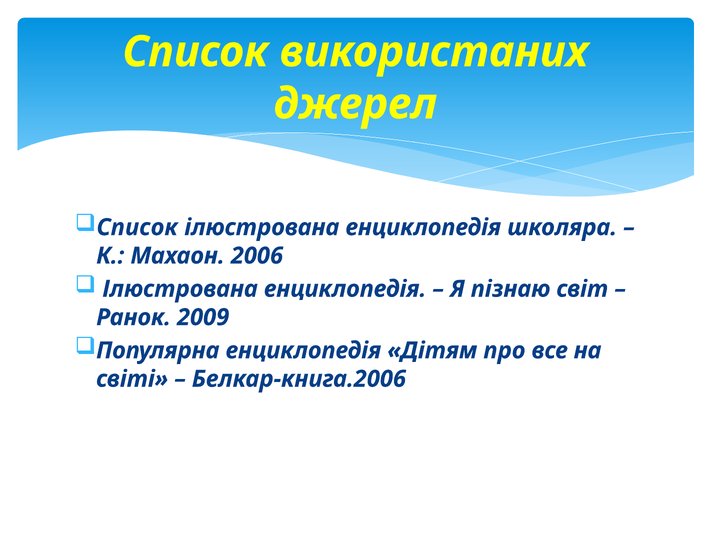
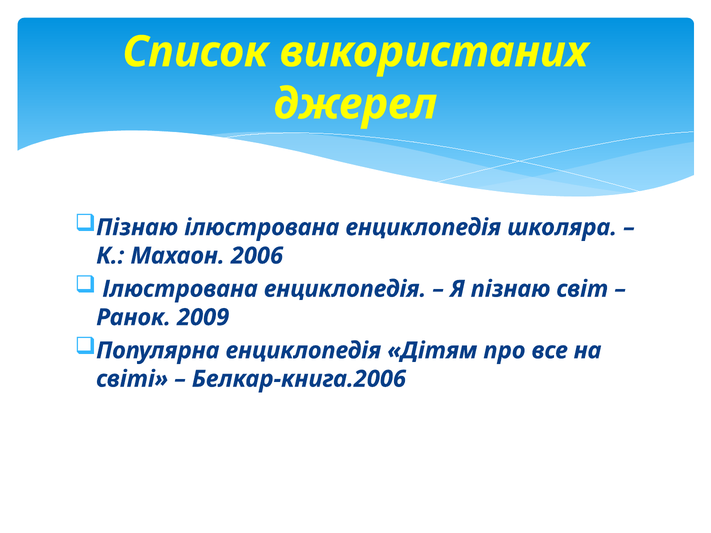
Список at (137, 227): Список -> Пізнаю
